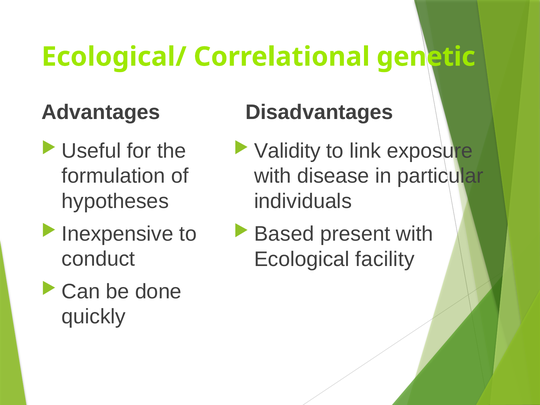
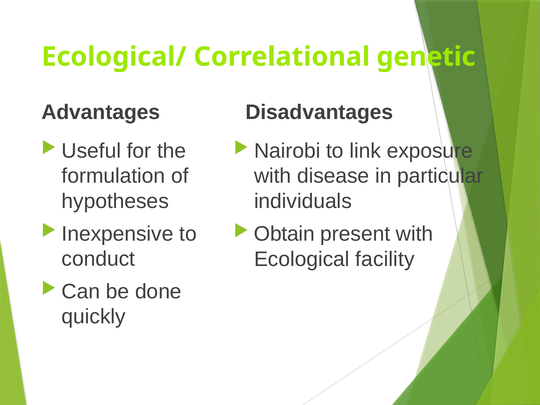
Validity: Validity -> Nairobi
Based: Based -> Obtain
